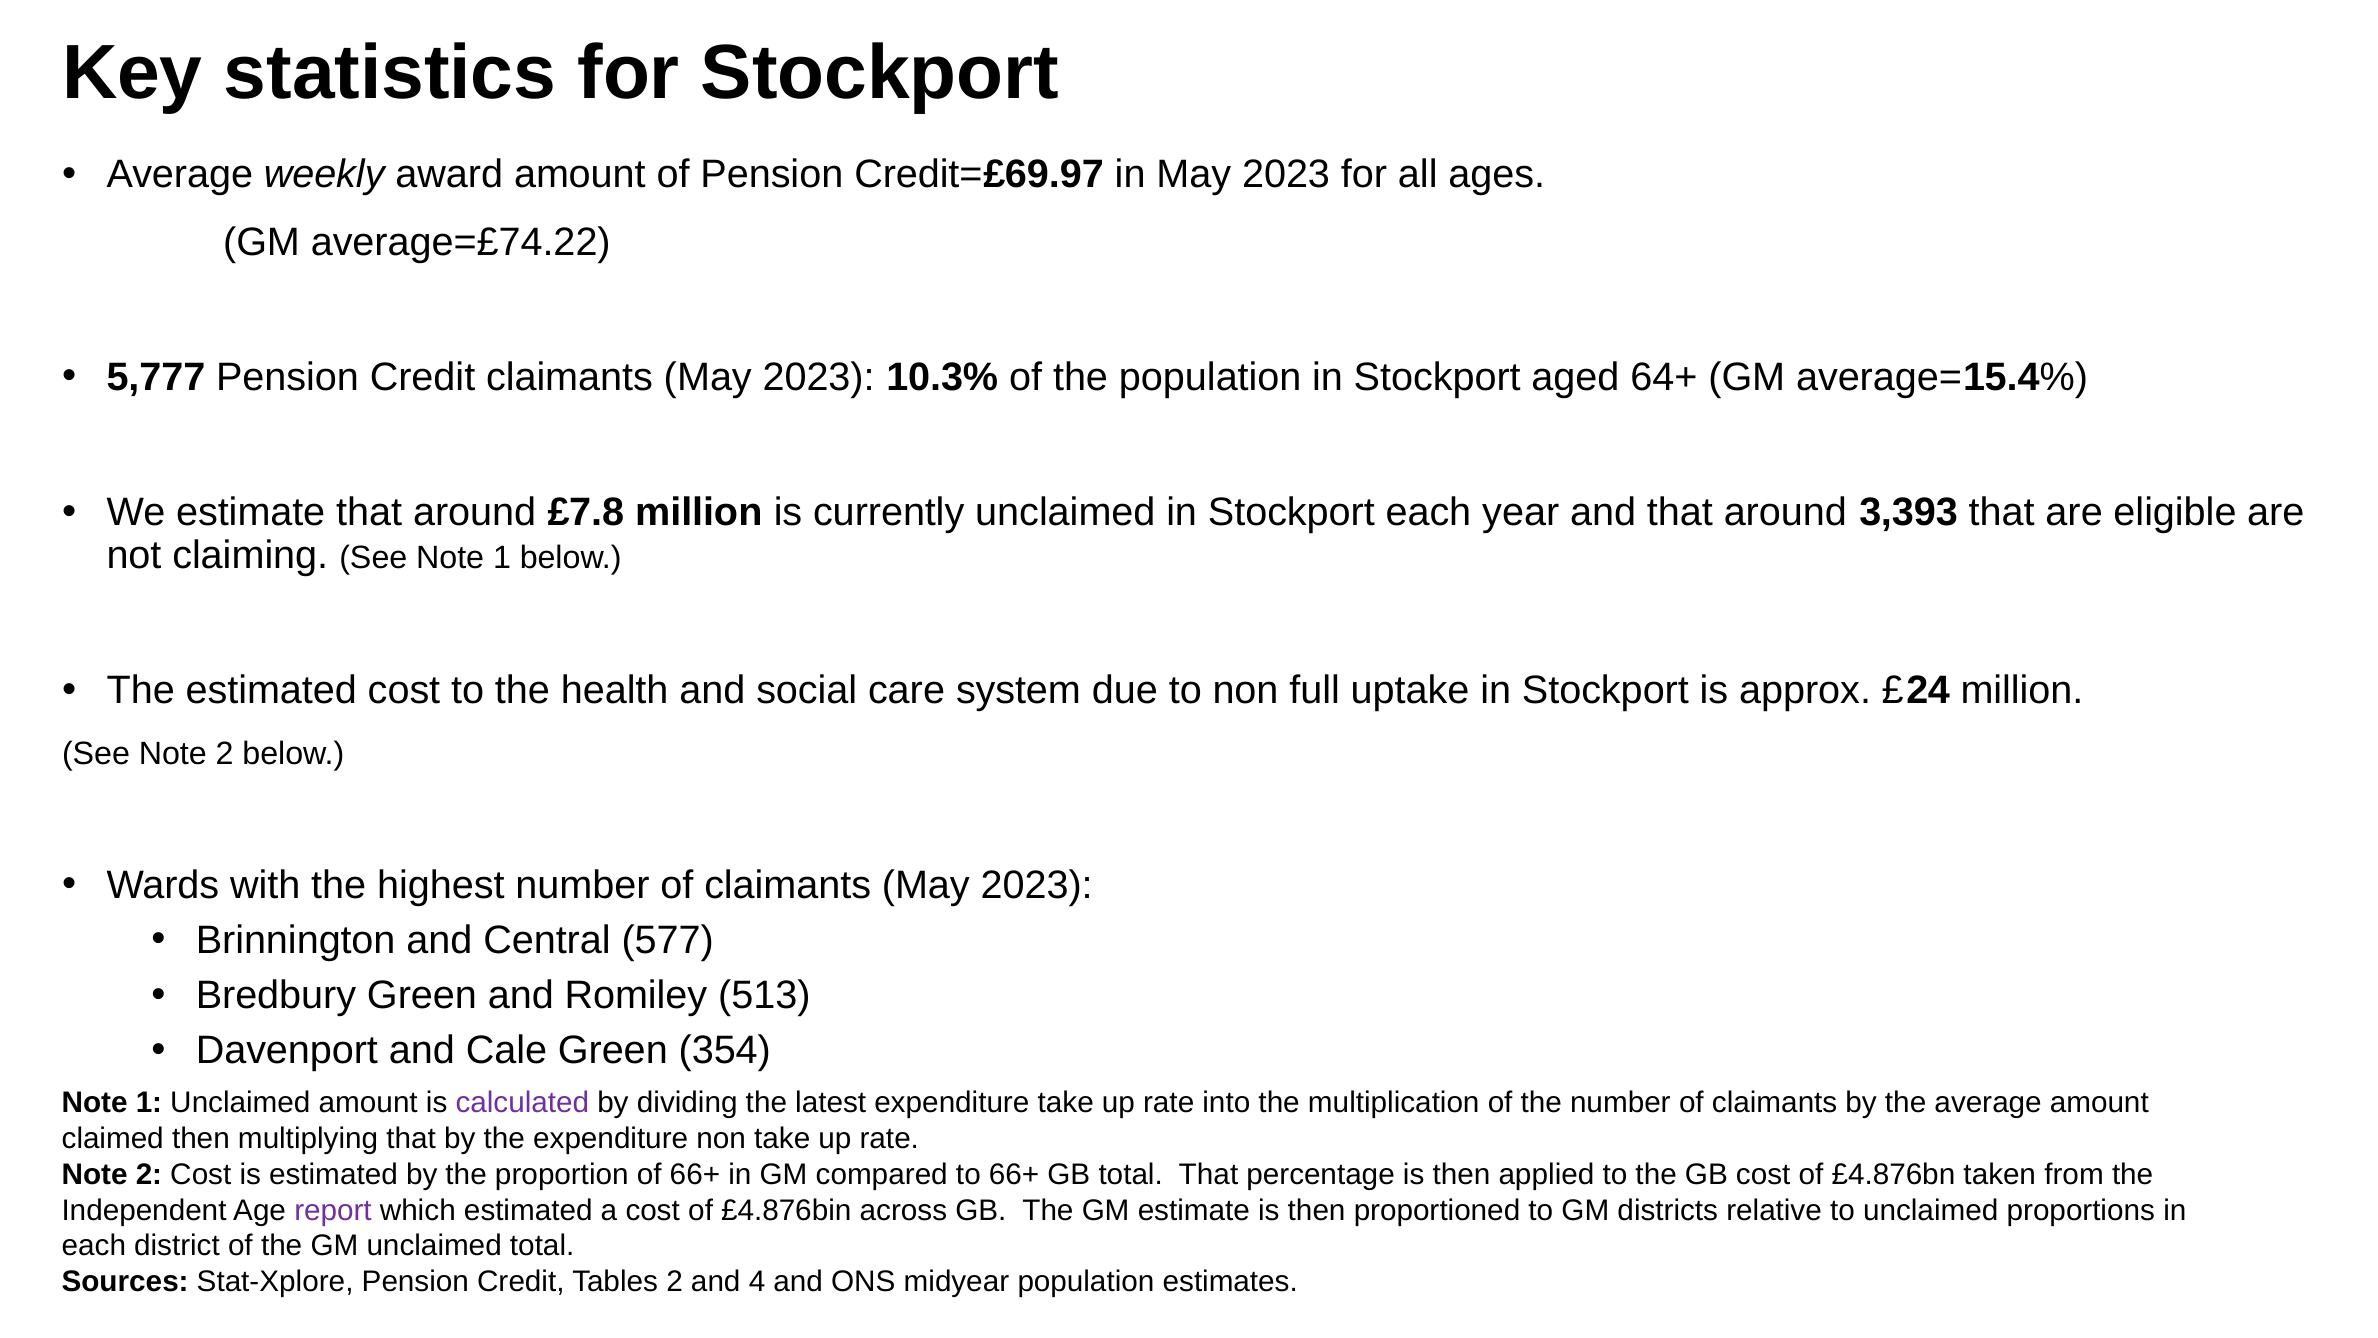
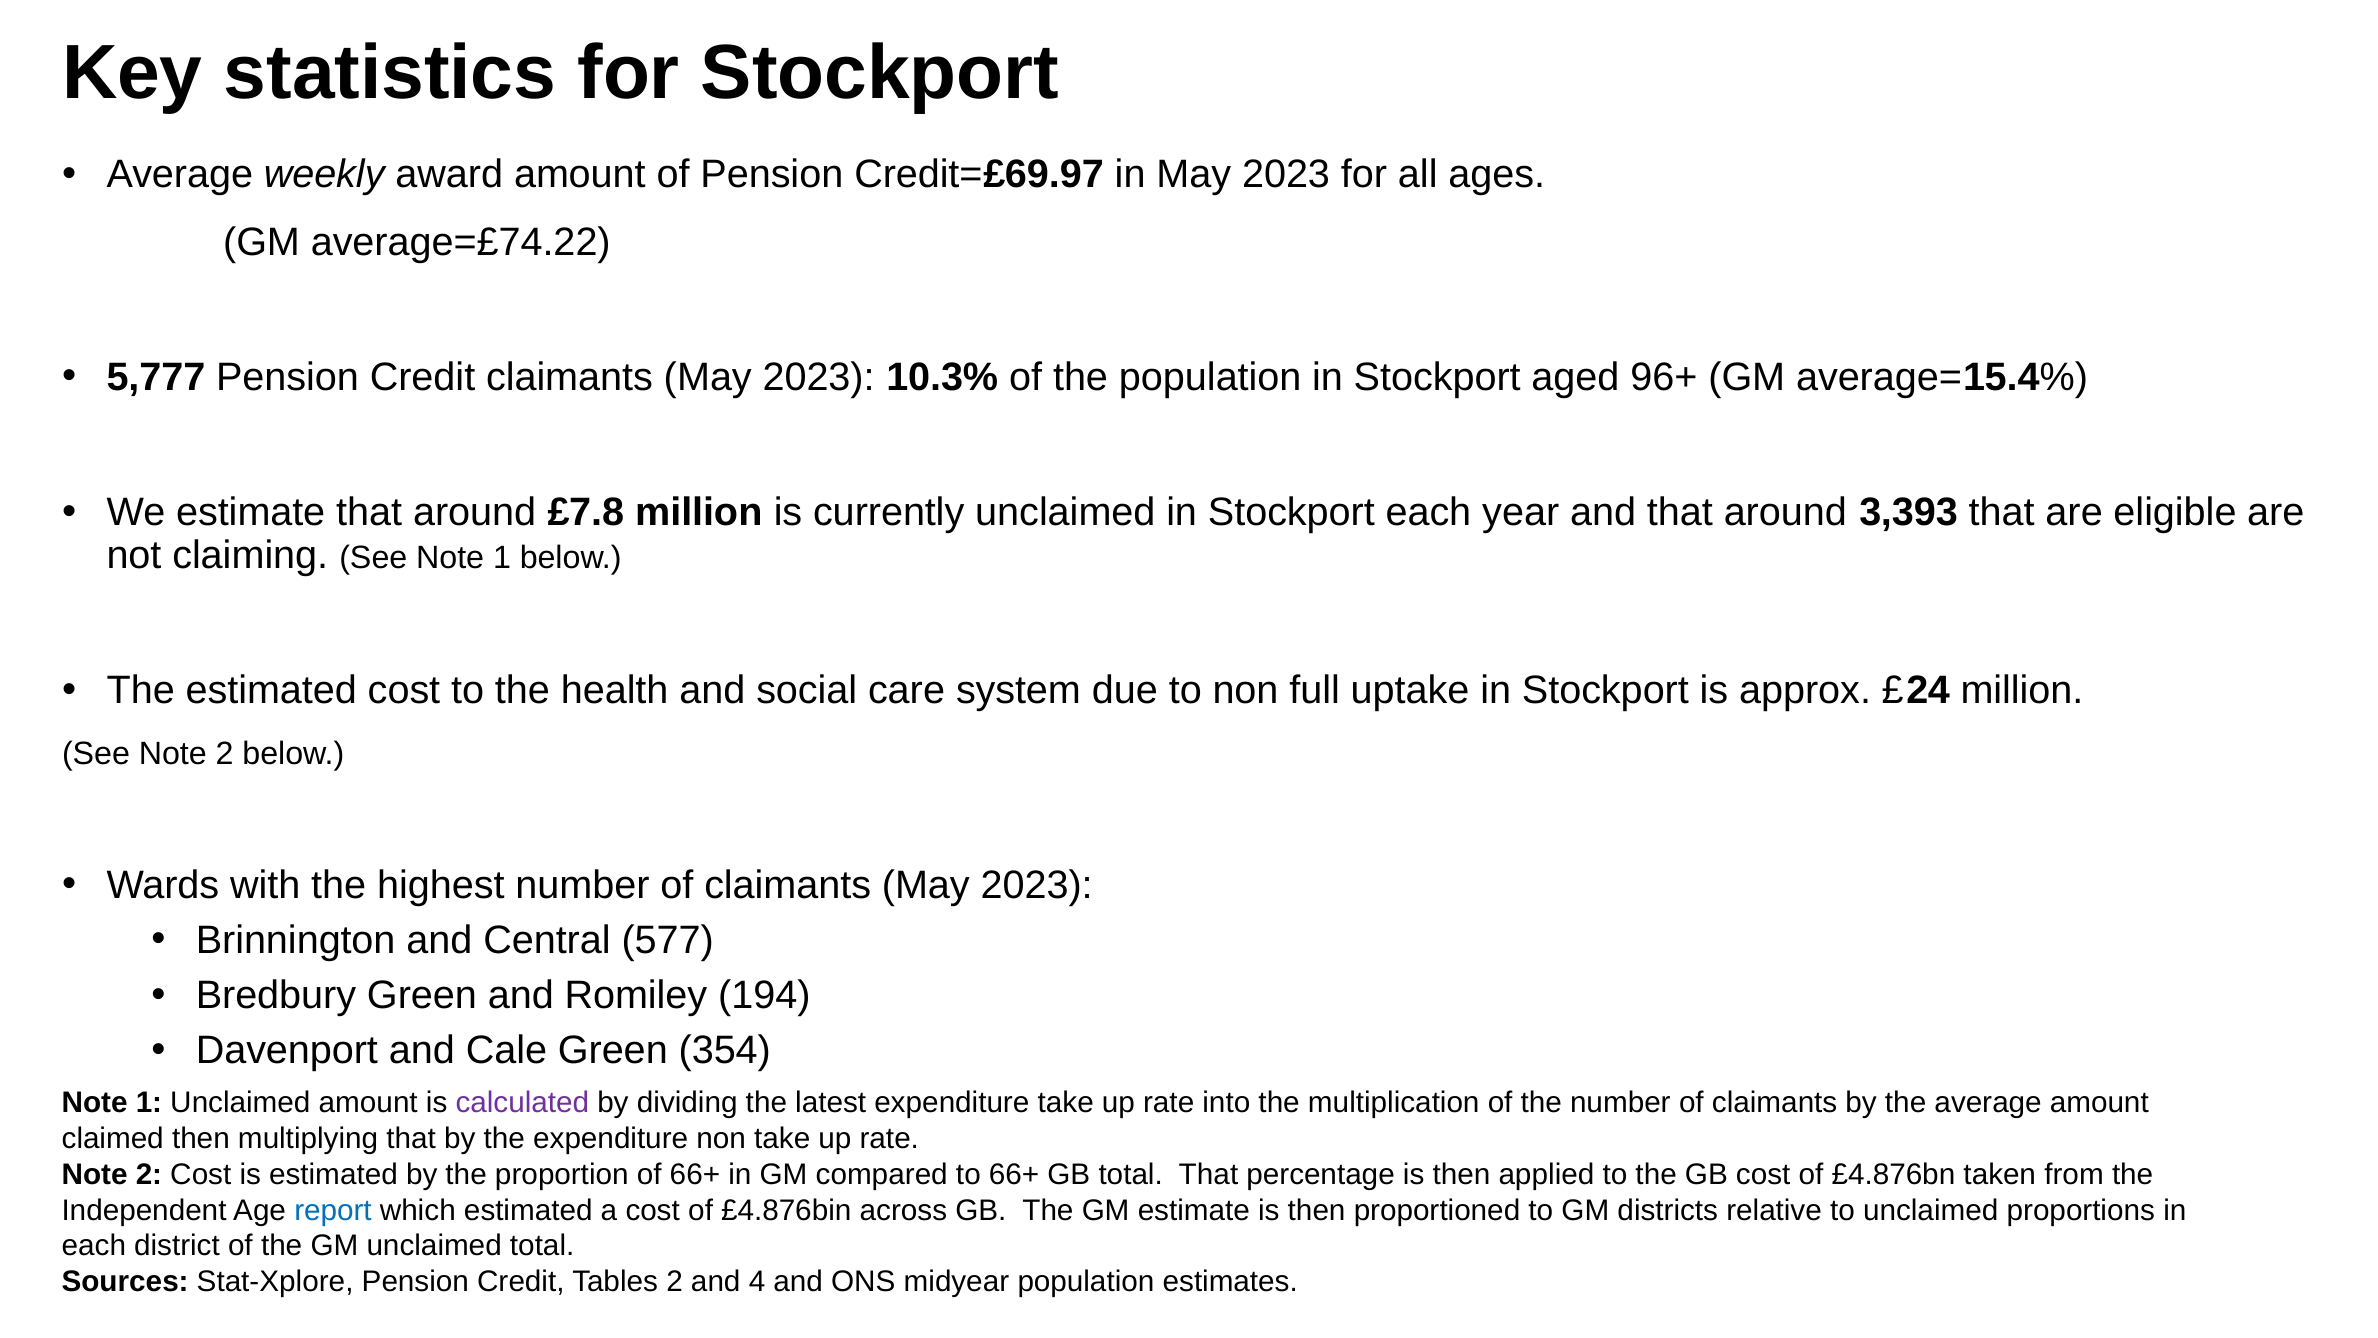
64+: 64+ -> 96+
513: 513 -> 194
report colour: purple -> blue
